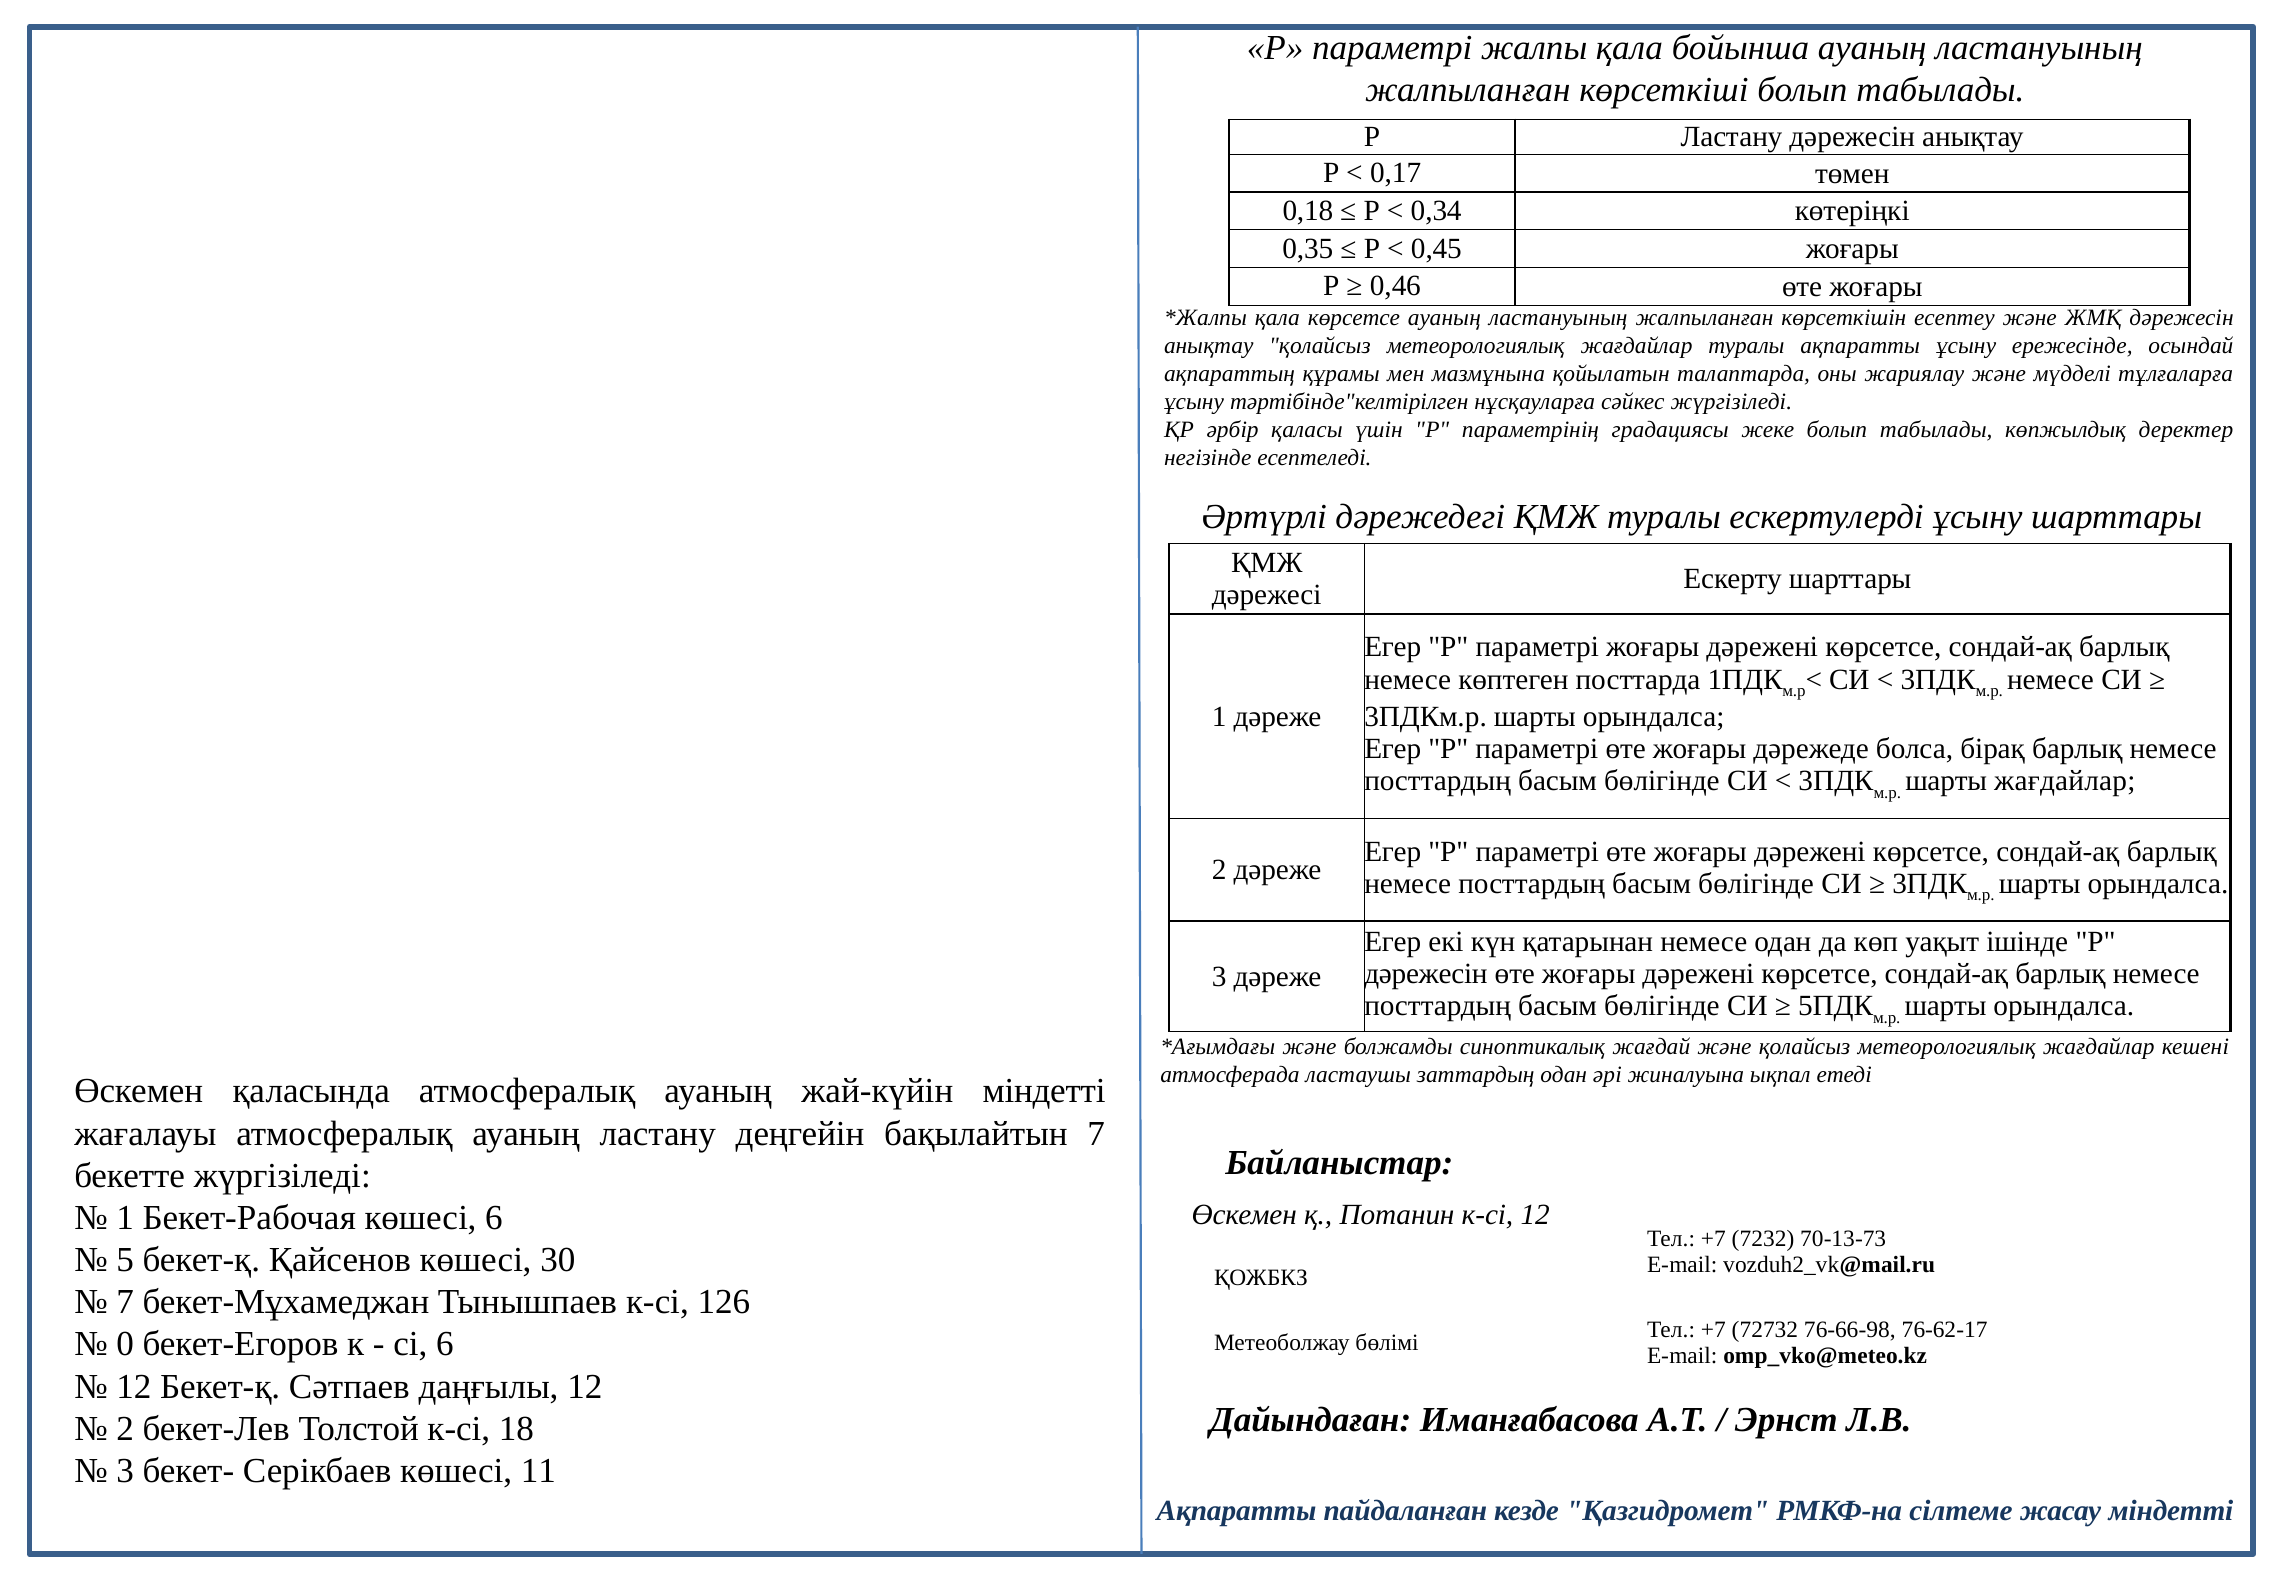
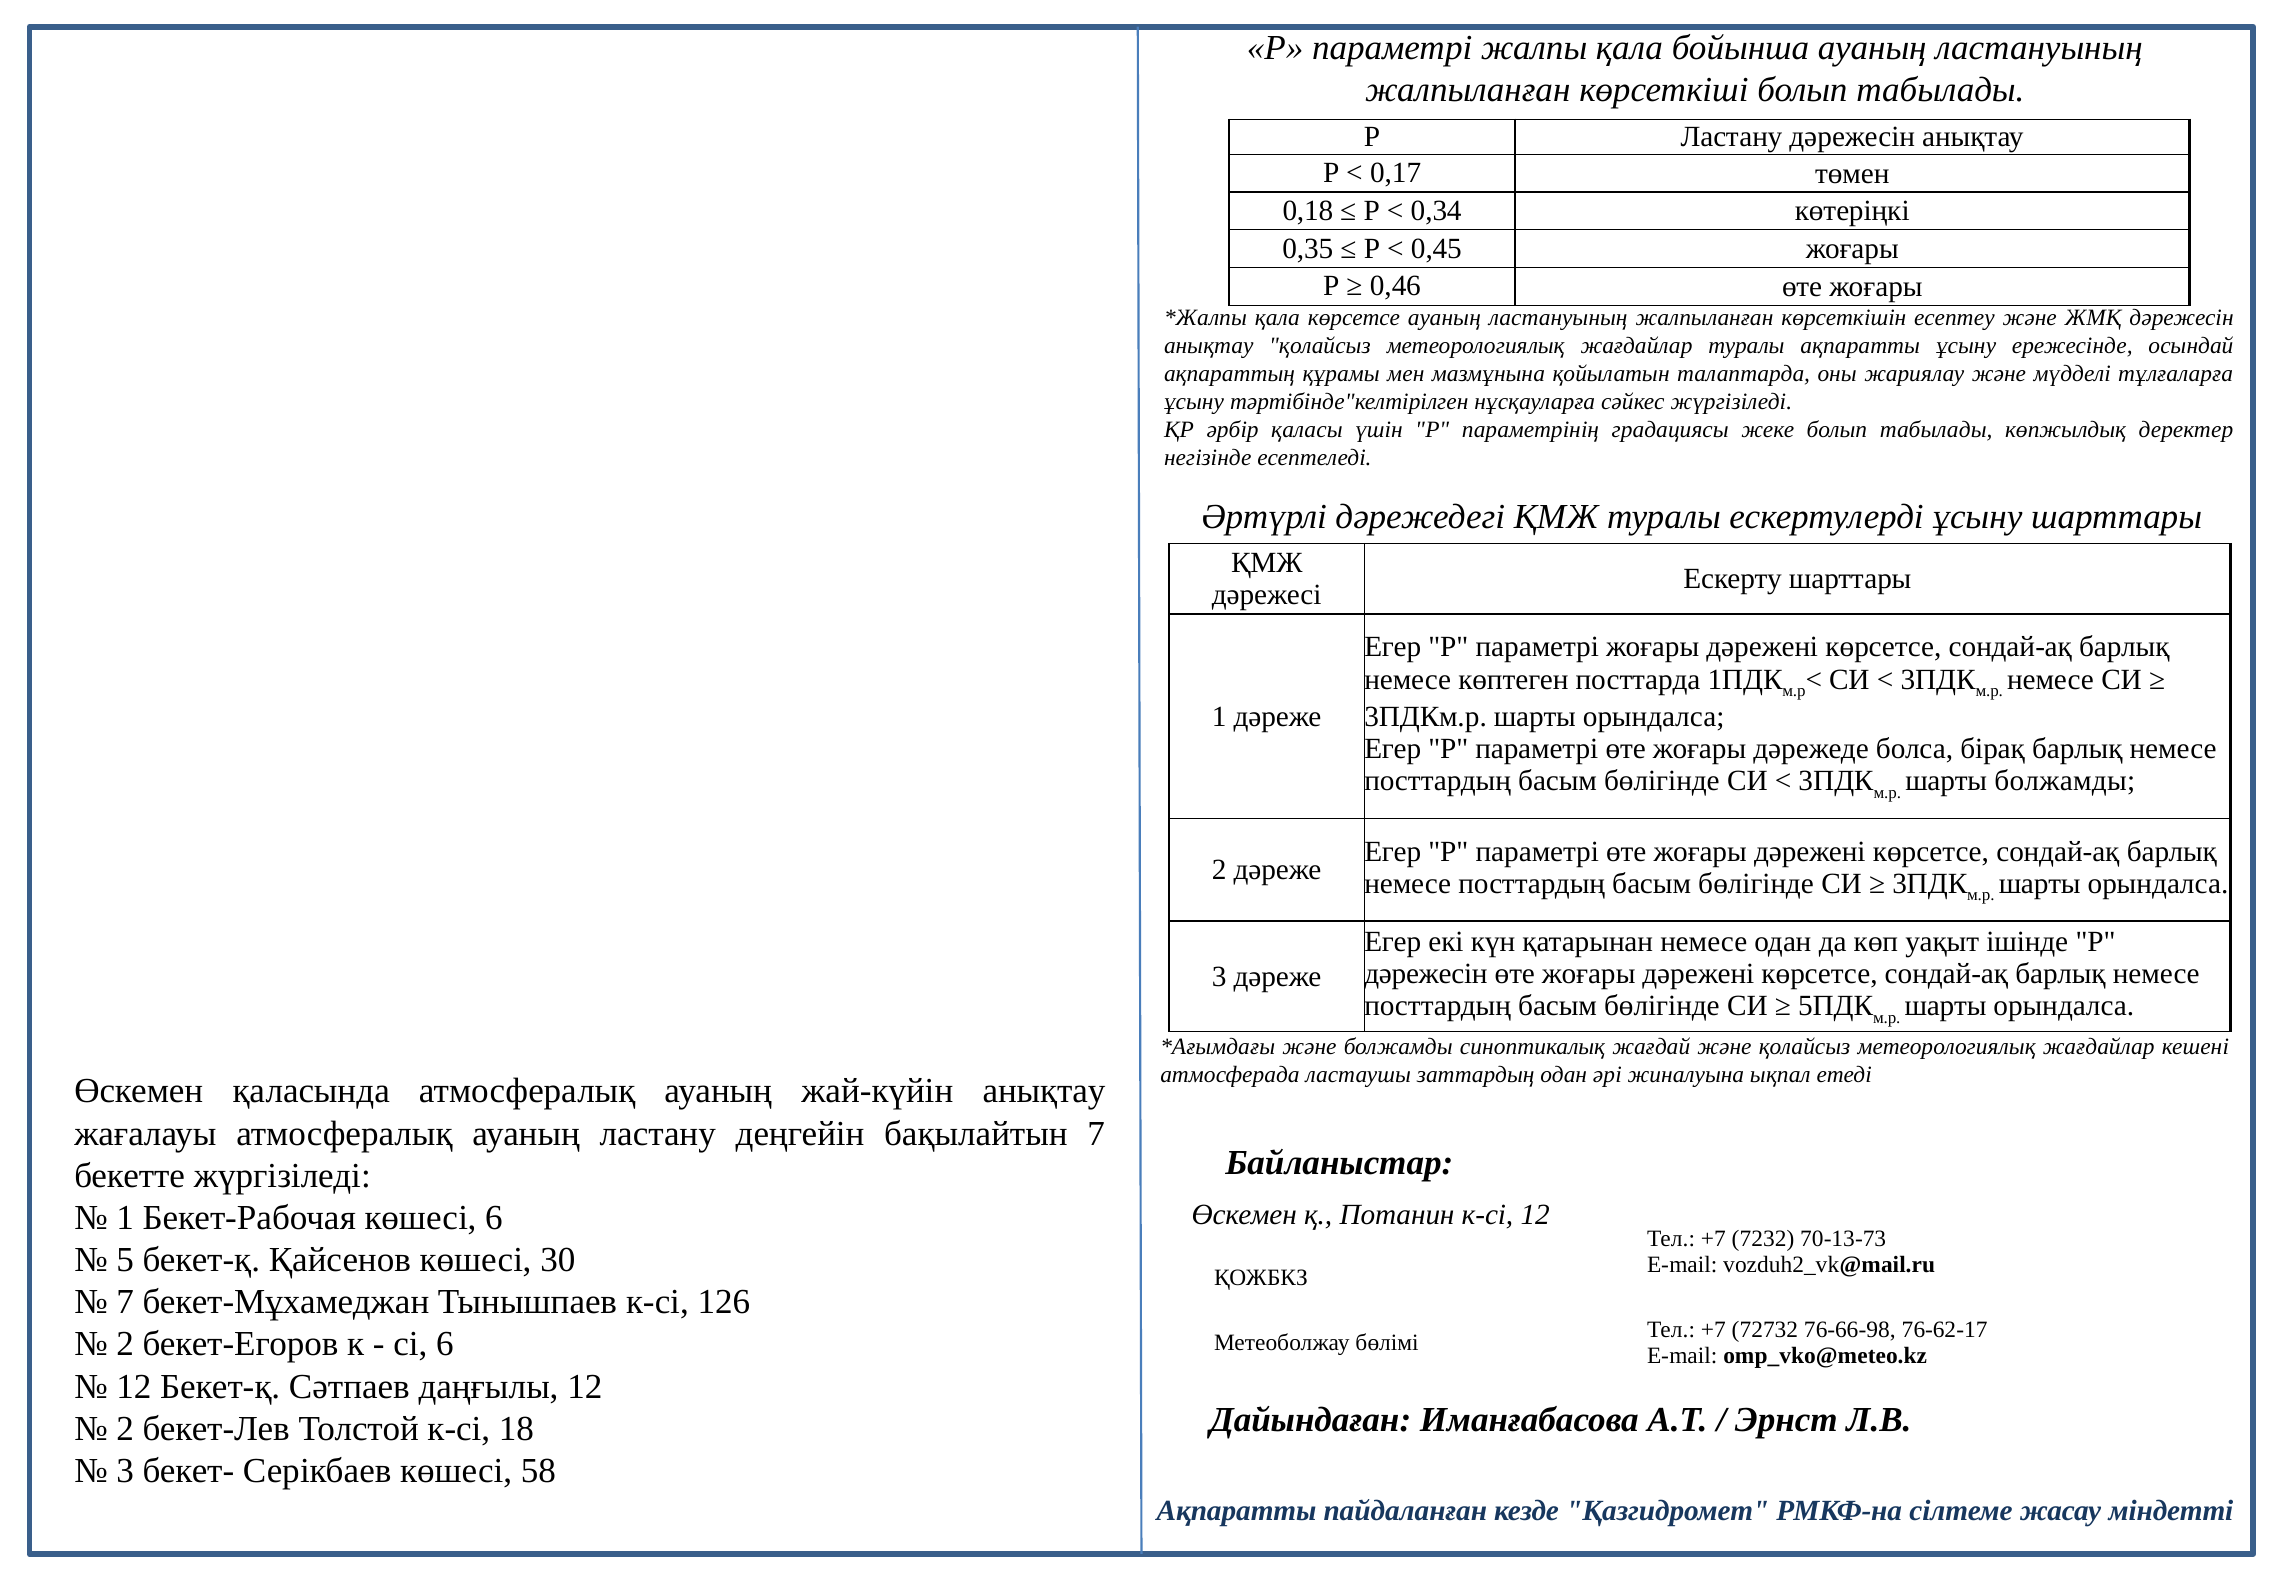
шарты жағдайлар: жағдайлар -> болжамды
жай-күйін міндетті: міндетті -> анықтау
0 at (125, 1344): 0 -> 2
11: 11 -> 58
